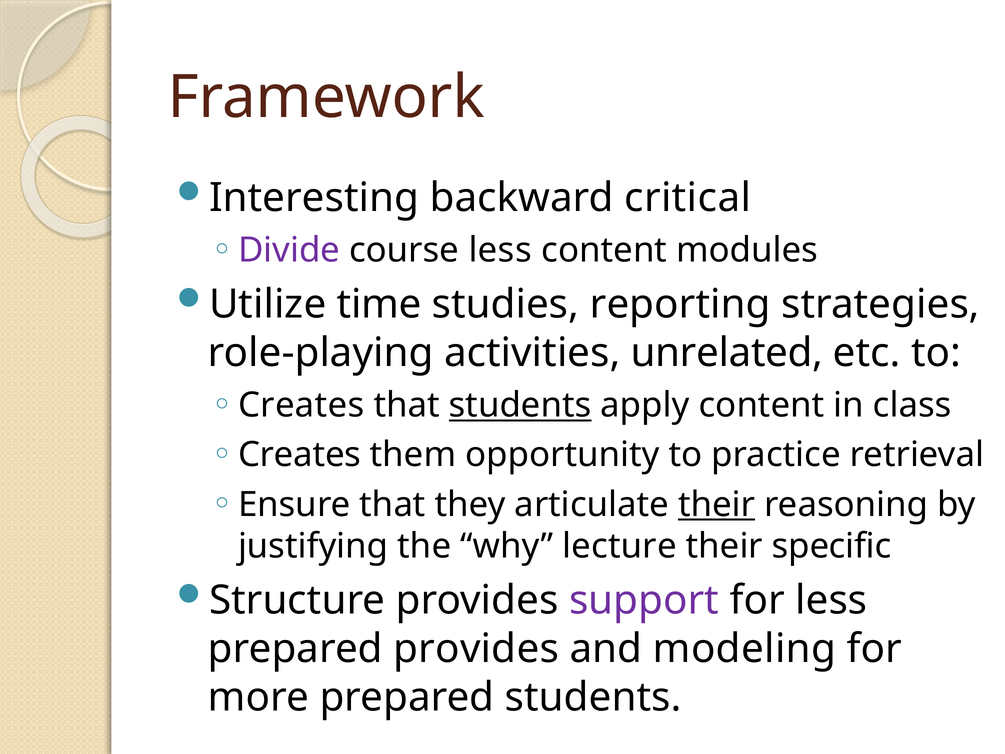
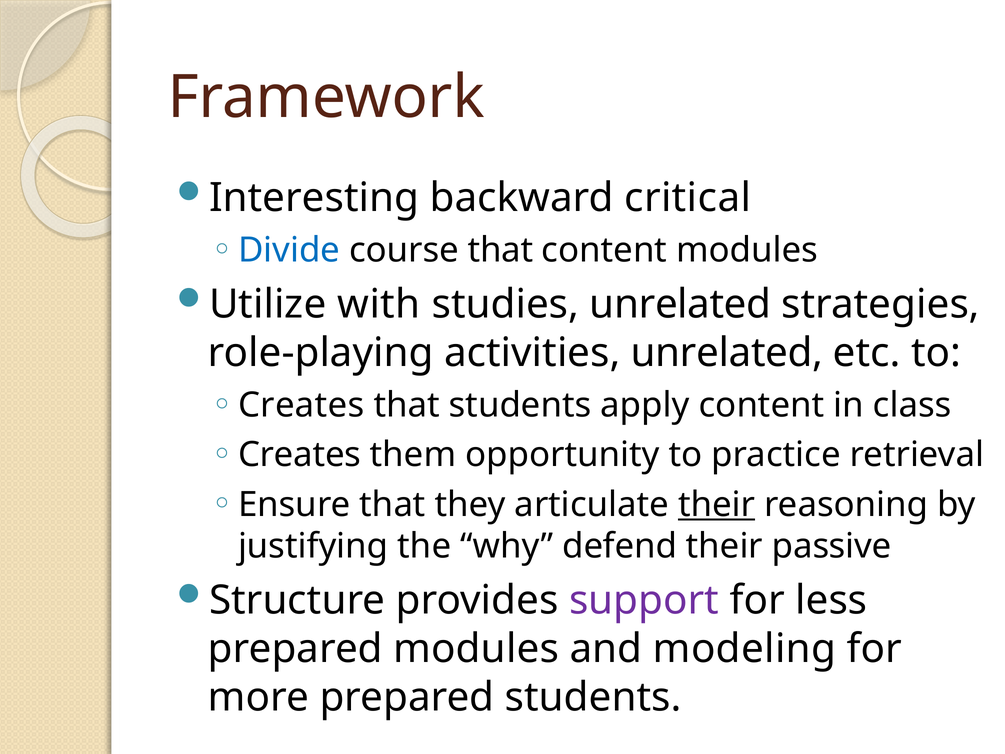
Divide colour: purple -> blue
course less: less -> that
time: time -> with
studies reporting: reporting -> unrelated
students at (520, 405) underline: present -> none
lecture: lecture -> defend
specific: specific -> passive
prepared provides: provides -> modules
